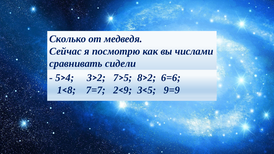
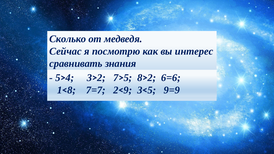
числами: числами -> интерес
сидели: сидели -> знания
